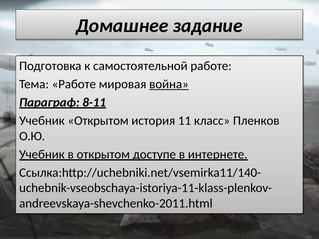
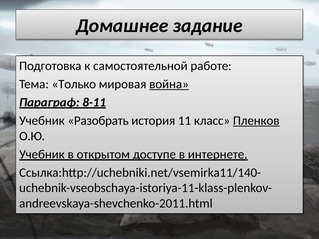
Тема Работе: Работе -> Только
Учебник Открытом: Открытом -> Разобрать
Пленков underline: none -> present
